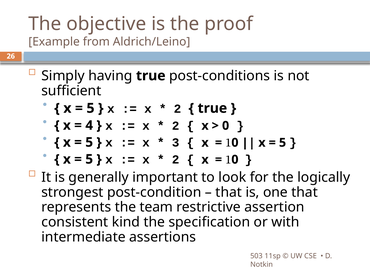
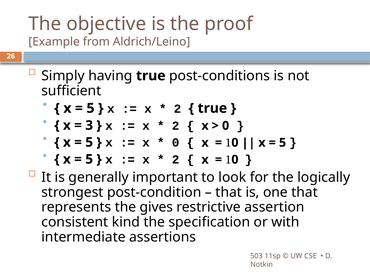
4: 4 -> 3
3 at (176, 143): 3 -> 0
team: team -> gives
